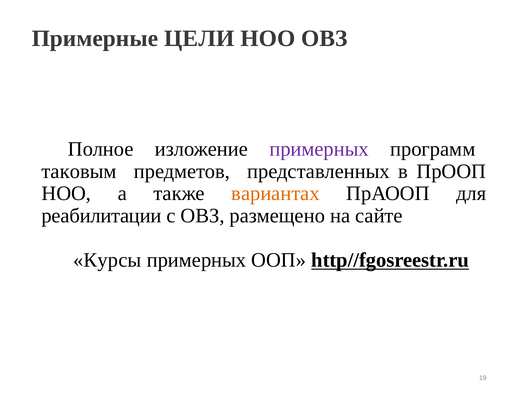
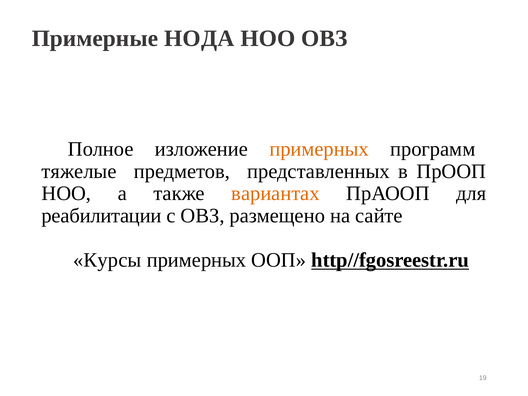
ЦЕЛИ: ЦЕЛИ -> НОДА
примерных at (319, 149) colour: purple -> orange
таковым: таковым -> тяжелые
